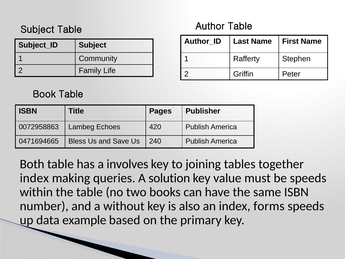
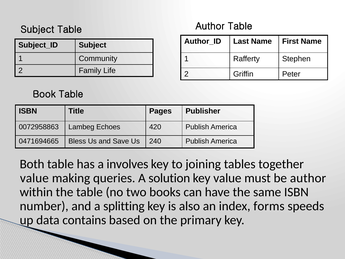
index at (34, 178): index -> value
be speeds: speeds -> author
without: without -> splitting
example: example -> contains
